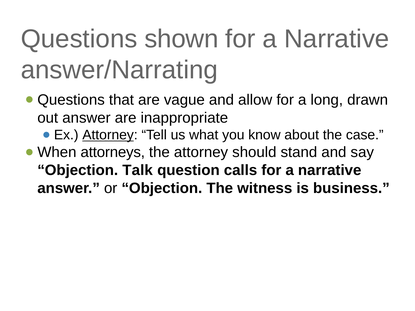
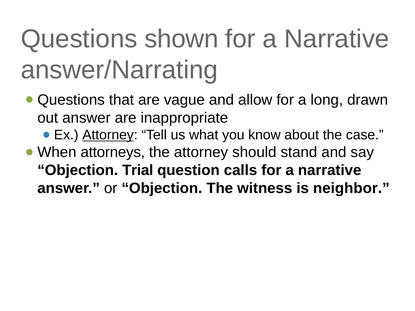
Talk: Talk -> Trial
business: business -> neighbor
